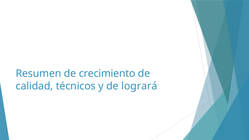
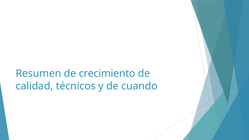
logrará: logrará -> cuando
